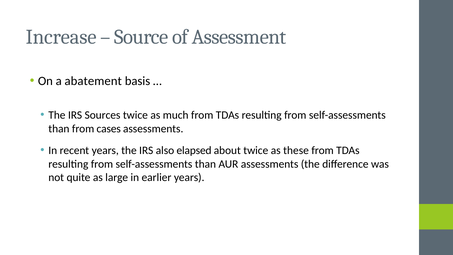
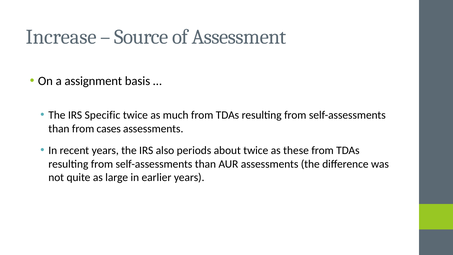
abatement: abatement -> assignment
Sources: Sources -> Specific
elapsed: elapsed -> periods
